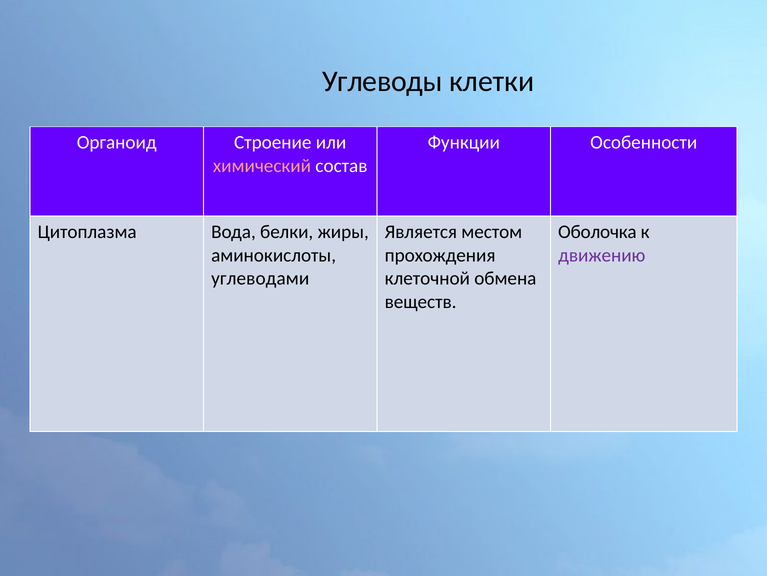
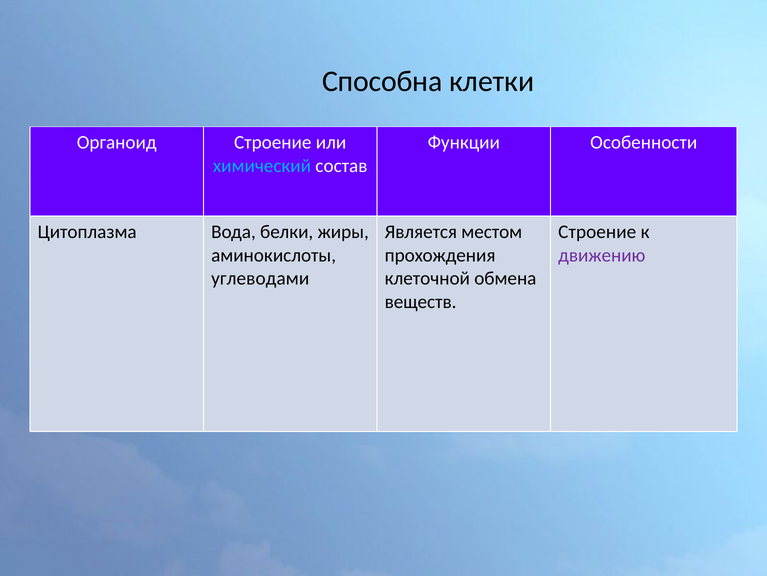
Углеводы: Углеводы -> Способна
химический colour: pink -> light blue
Оболочка at (597, 231): Оболочка -> Строение
